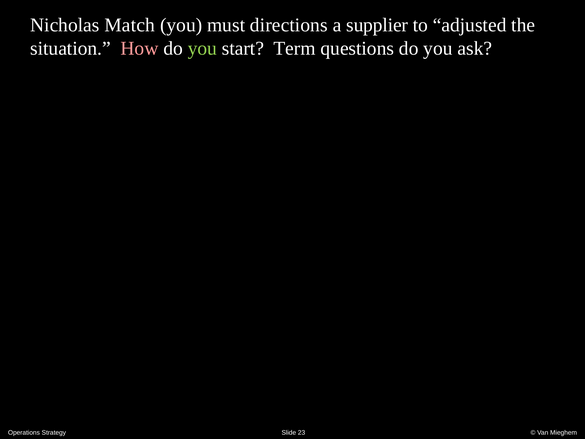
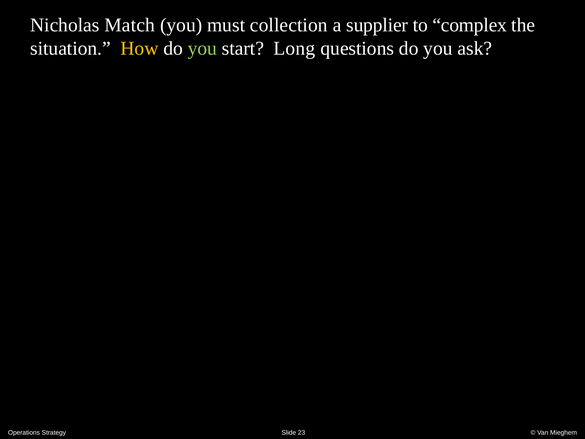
directions: directions -> collection
adjusted: adjusted -> complex
How colour: pink -> yellow
Term: Term -> Long
